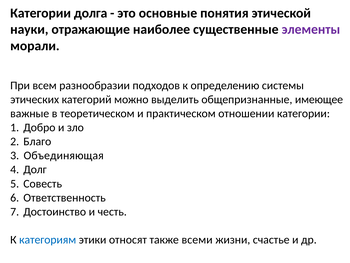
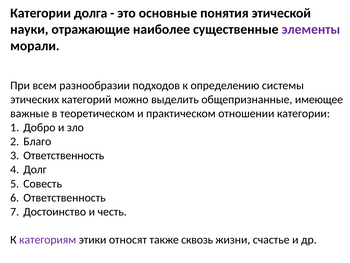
Объединяющая at (64, 155): Объединяющая -> Ответственность
категориям colour: blue -> purple
всеми: всеми -> сквозь
